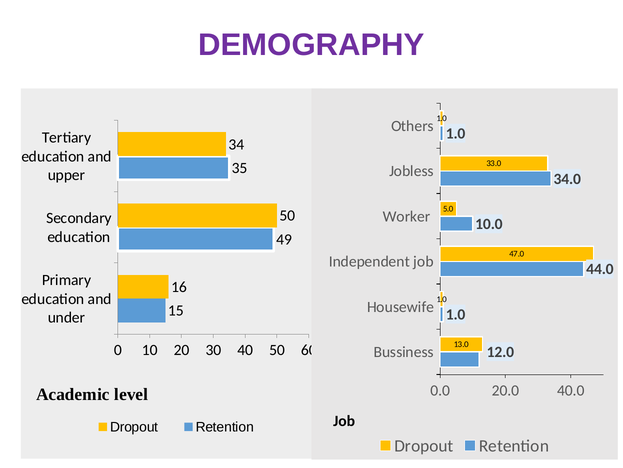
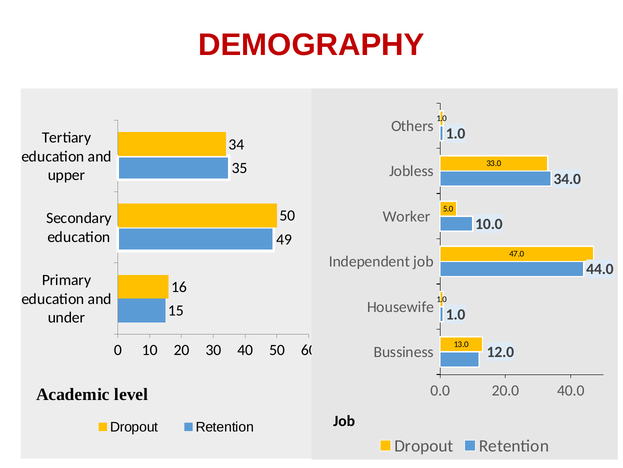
DEMOGRAPHY colour: purple -> red
